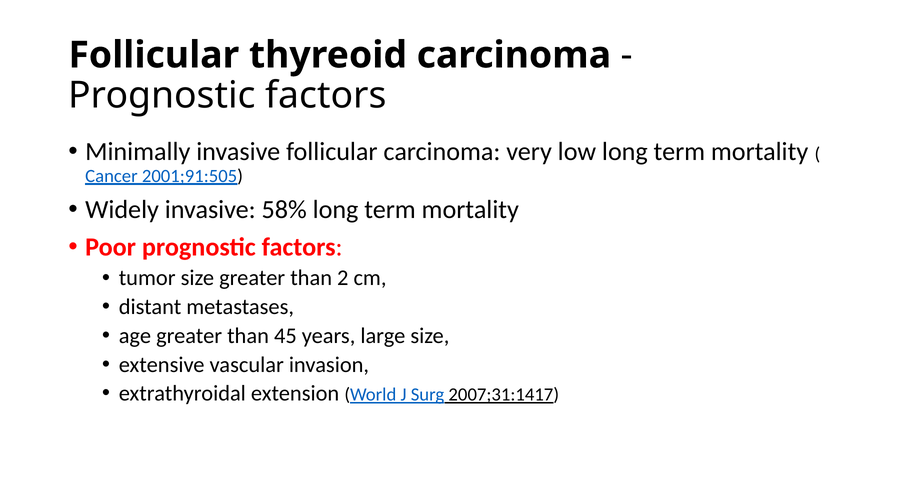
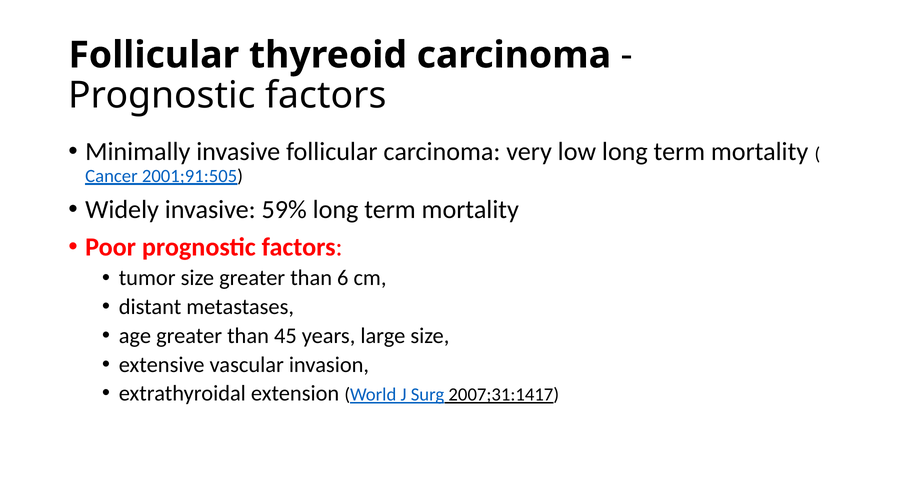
58%: 58% -> 59%
2: 2 -> 6
